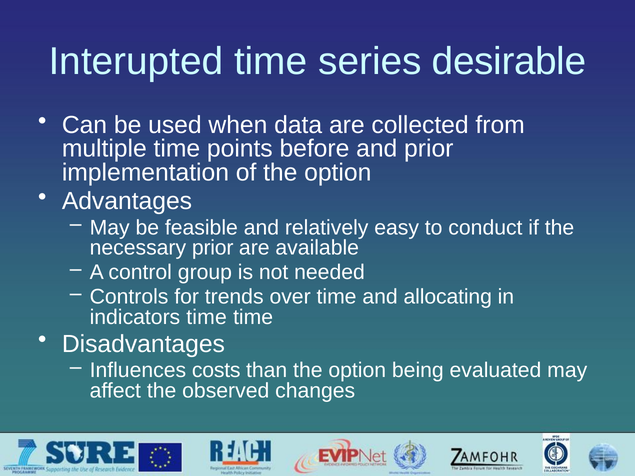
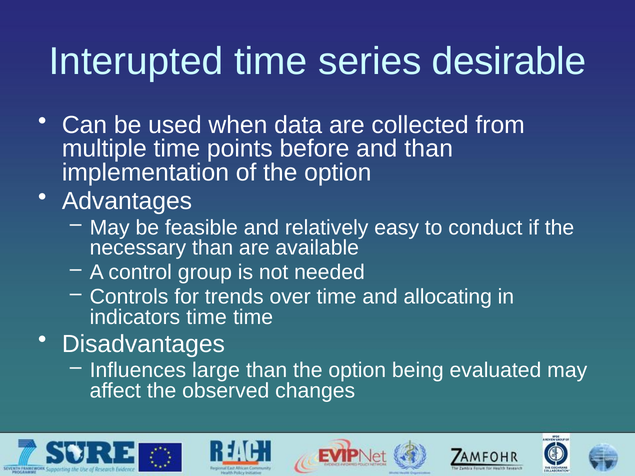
and prior: prior -> than
necessary prior: prior -> than
costs: costs -> large
